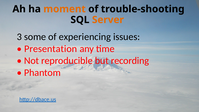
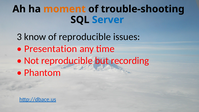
Server colour: orange -> blue
some: some -> know
of experiencing: experiencing -> reproducible
